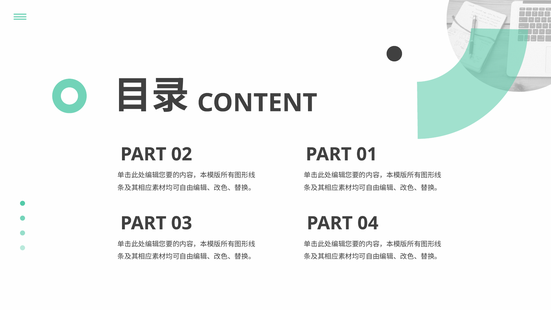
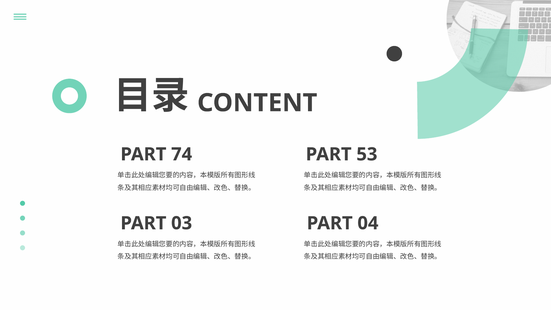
02: 02 -> 74
01: 01 -> 53
